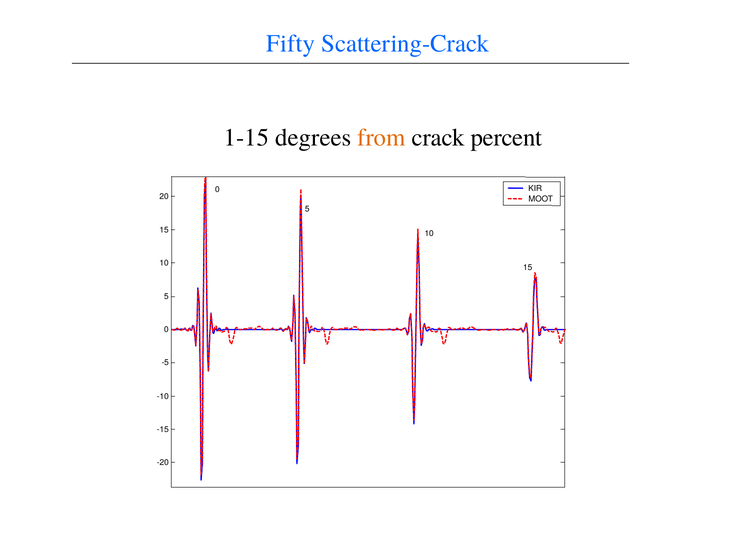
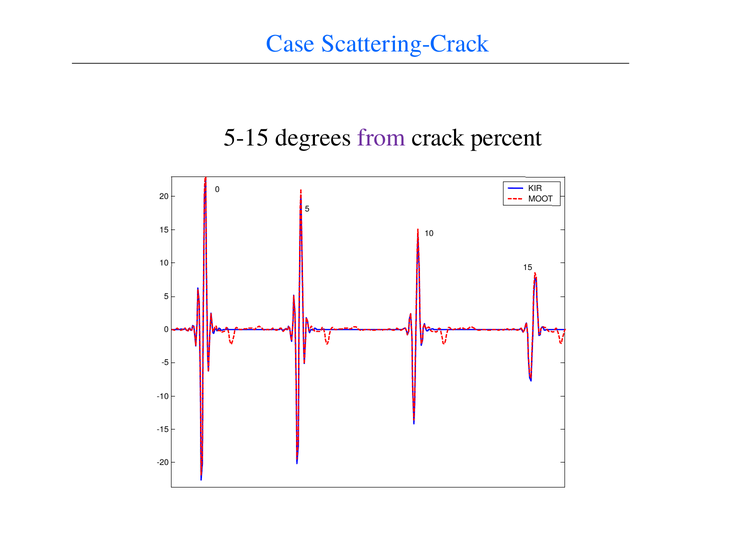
Fifty: Fifty -> Case
1-15: 1-15 -> 5-15
from colour: orange -> purple
